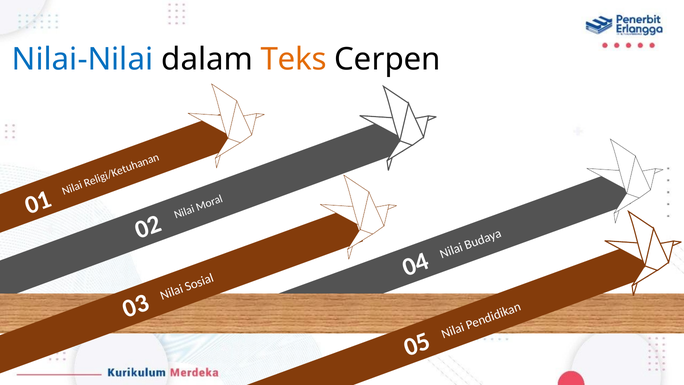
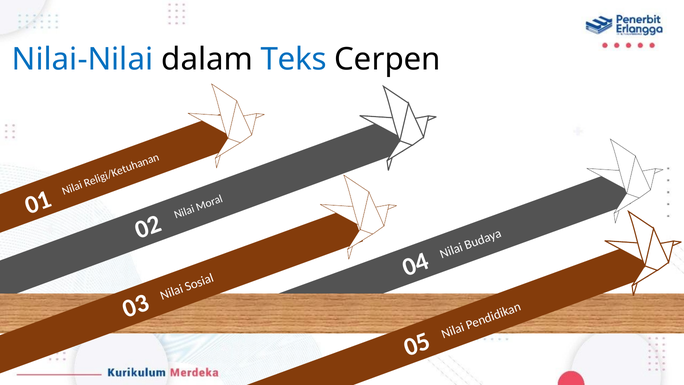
Teks colour: orange -> blue
